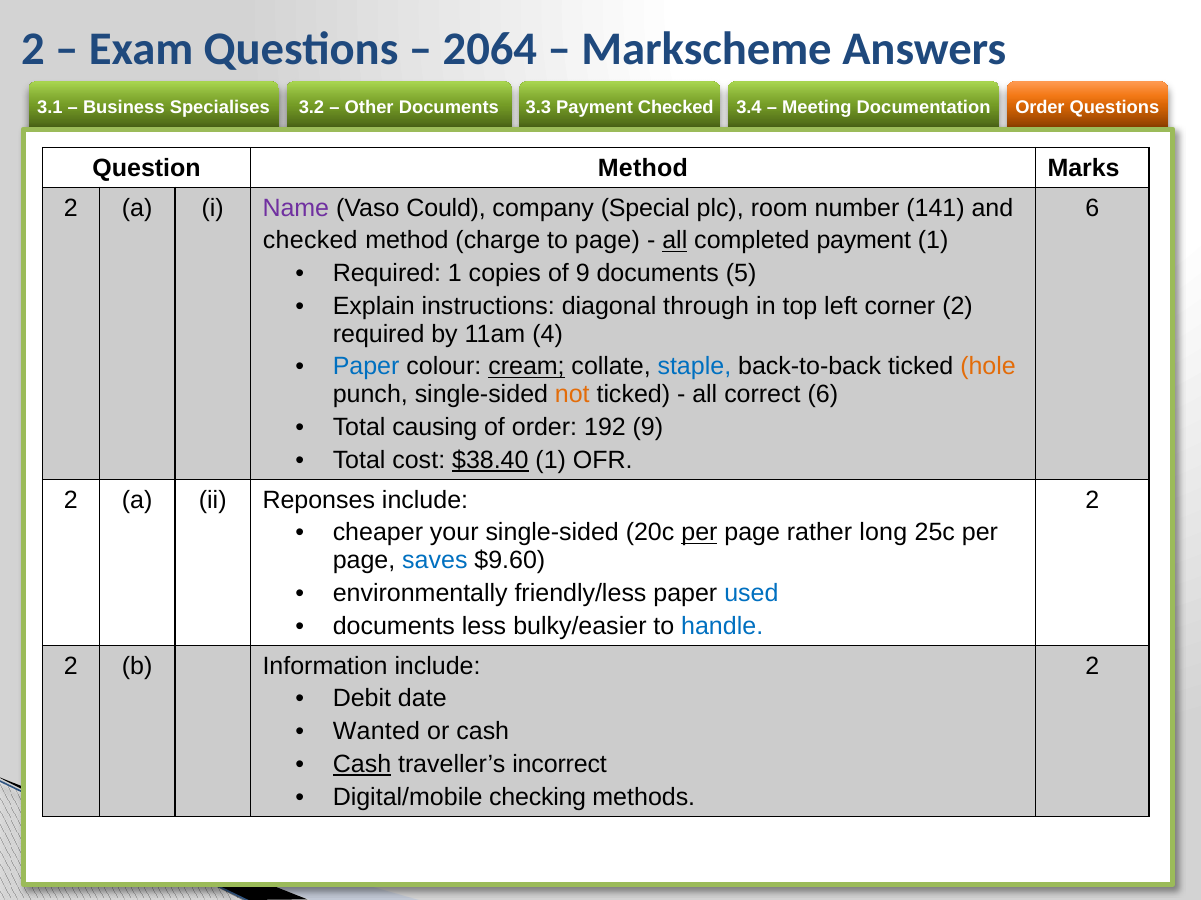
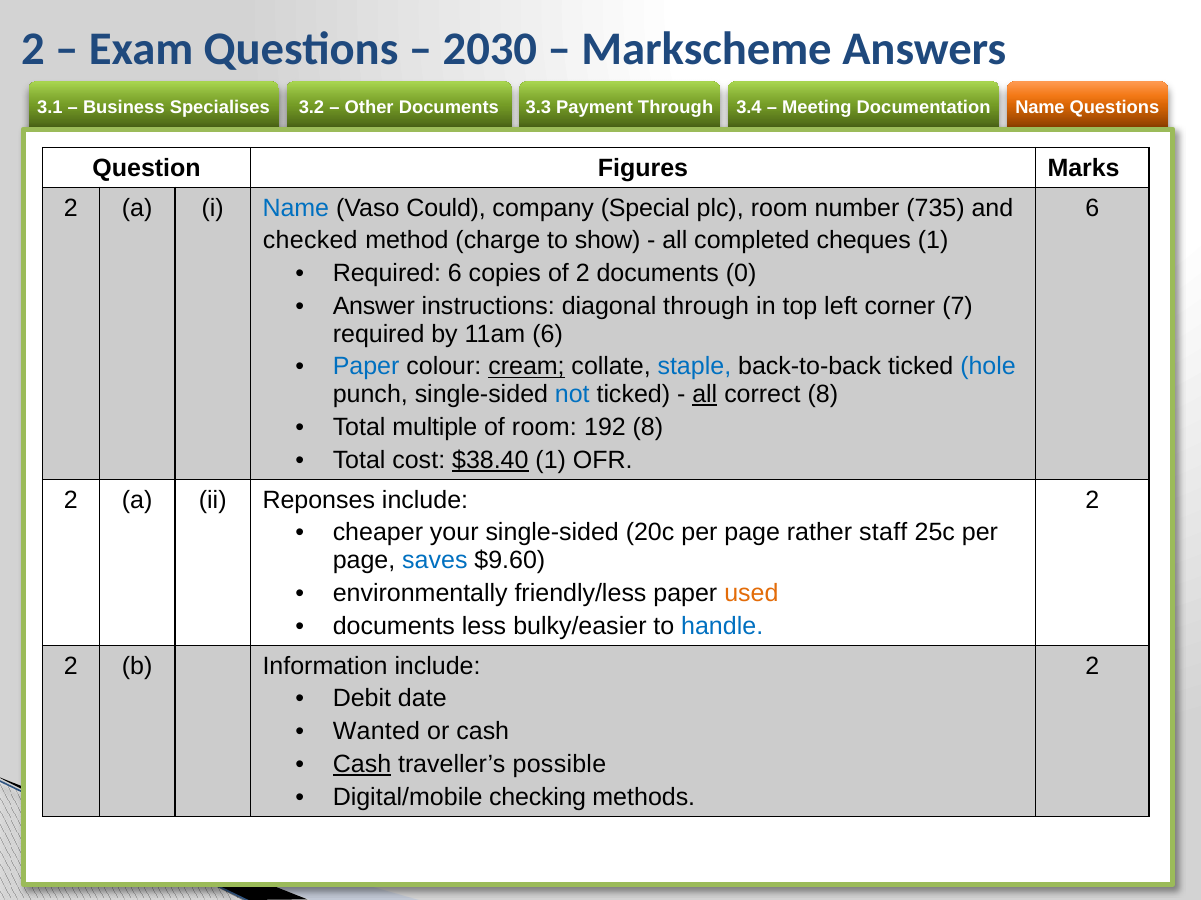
2064: 2064 -> 2030
Payment Checked: Checked -> Through
Order at (1040, 107): Order -> Name
Question Method: Method -> Figures
Name at (296, 208) colour: purple -> blue
141: 141 -> 735
to page: page -> show
all at (675, 241) underline: present -> none
completed payment: payment -> cheques
Required 1: 1 -> 6
of 9: 9 -> 2
5: 5 -> 0
Explain: Explain -> Answer
corner 2: 2 -> 7
11am 4: 4 -> 6
hole colour: orange -> blue
not colour: orange -> blue
all at (705, 395) underline: none -> present
correct 6: 6 -> 8
causing: causing -> multiple
of order: order -> room
192 9: 9 -> 8
per at (699, 533) underline: present -> none
long: long -> staff
used colour: blue -> orange
incorrect: incorrect -> possible
